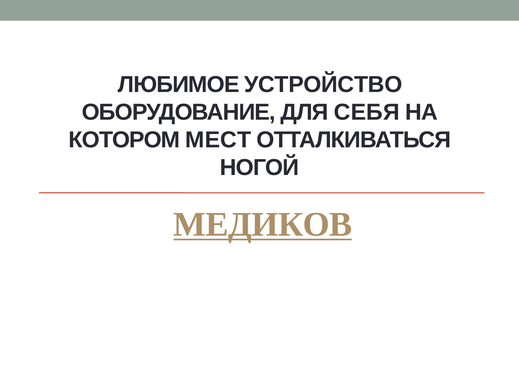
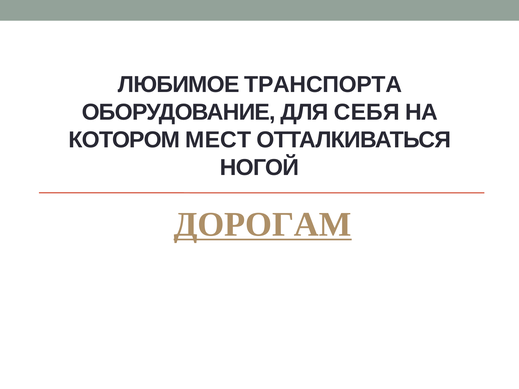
УСТРОЙСТВО: УСТРОЙСТВО -> ТРАНСПОРТА
МЕДИКОВ: МЕДИКОВ -> ДОРОГАМ
